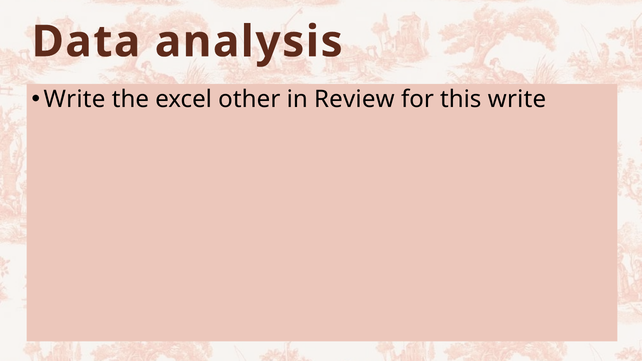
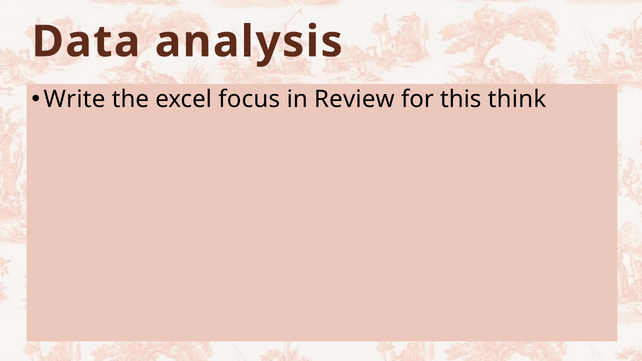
other: other -> focus
this write: write -> think
